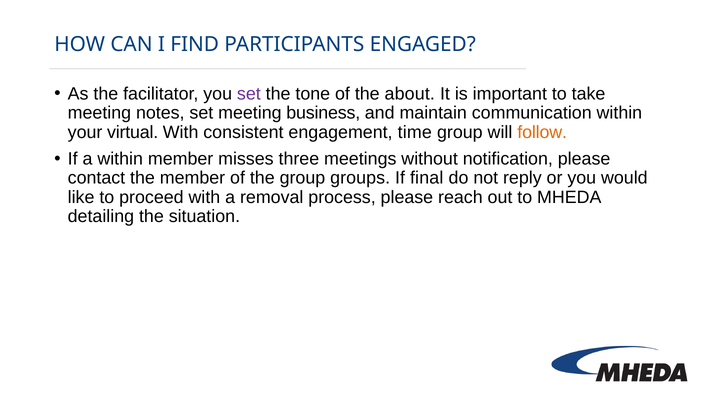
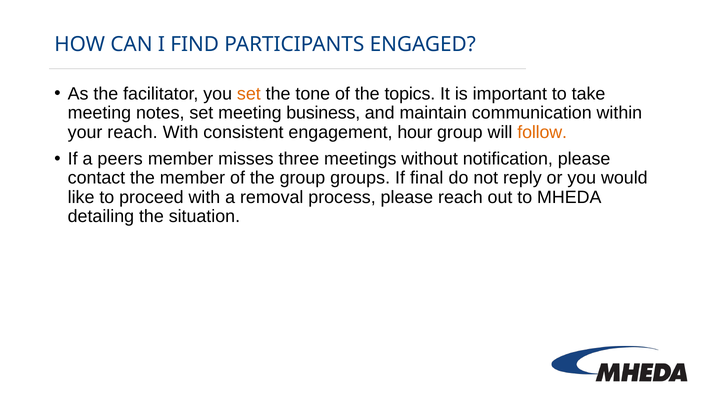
set at (249, 94) colour: purple -> orange
about: about -> topics
your virtual: virtual -> reach
time: time -> hour
a within: within -> peers
